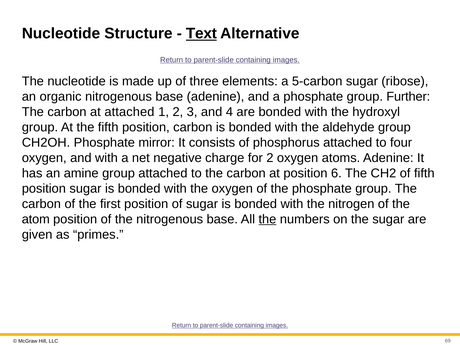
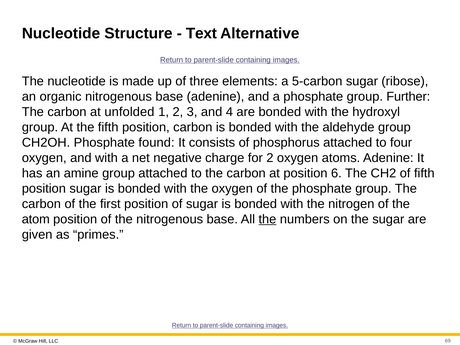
Text underline: present -> none
at attached: attached -> unfolded
mirror: mirror -> found
